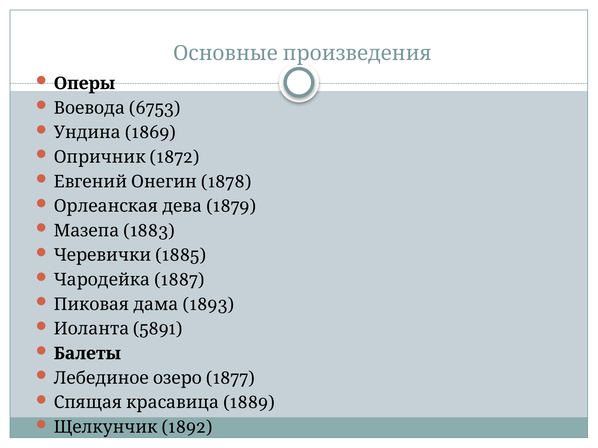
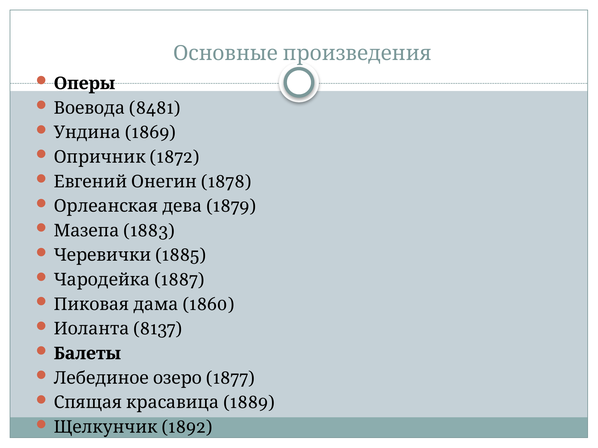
6753: 6753 -> 8481
1893: 1893 -> 1860
5891: 5891 -> 8137
